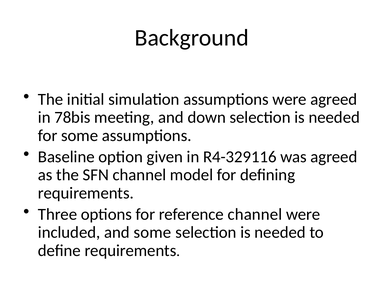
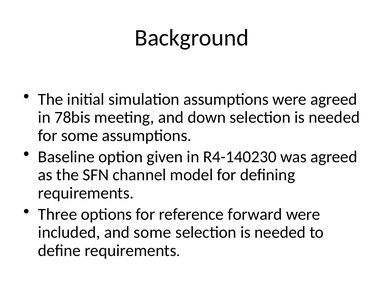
R4-329116: R4-329116 -> R4-140230
reference channel: channel -> forward
